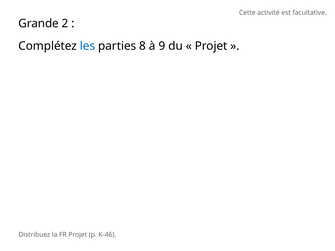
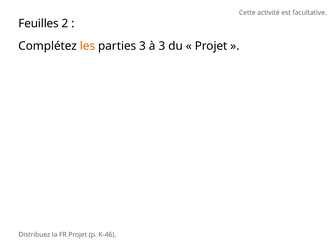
Grande: Grande -> Feuilles
les colour: blue -> orange
parties 8: 8 -> 3
à 9: 9 -> 3
